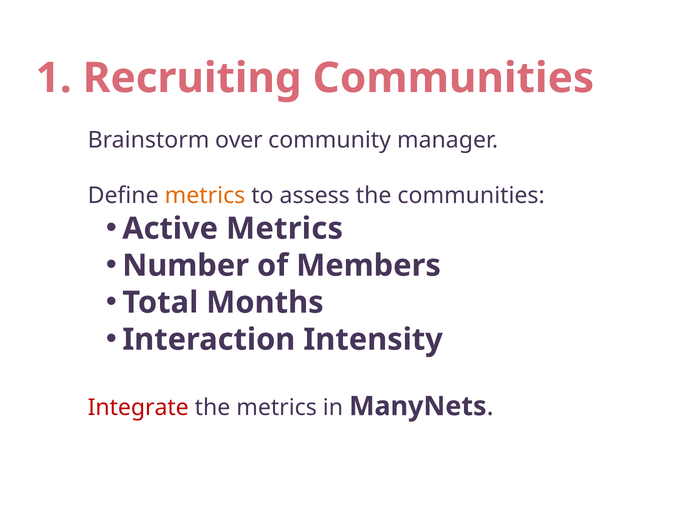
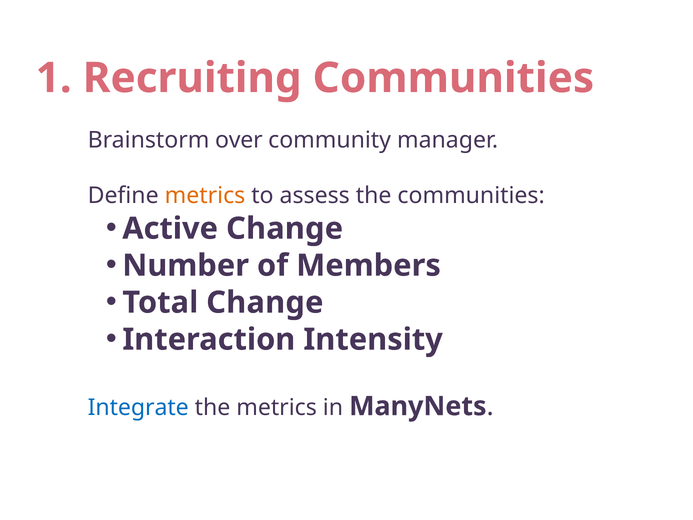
Active Metrics: Metrics -> Change
Total Months: Months -> Change
Integrate colour: red -> blue
